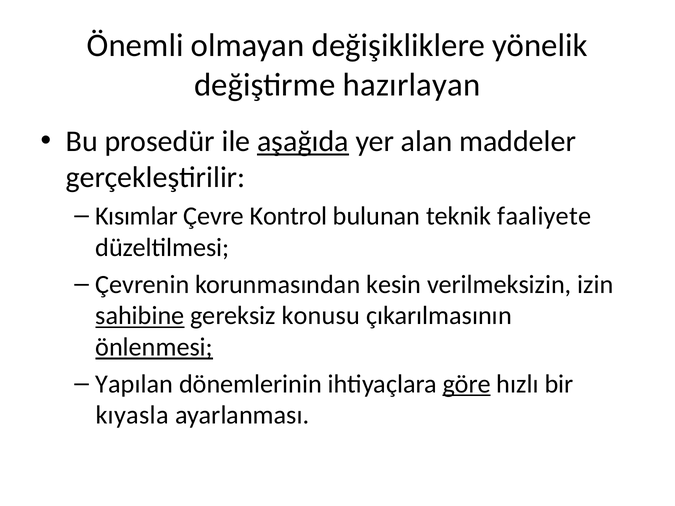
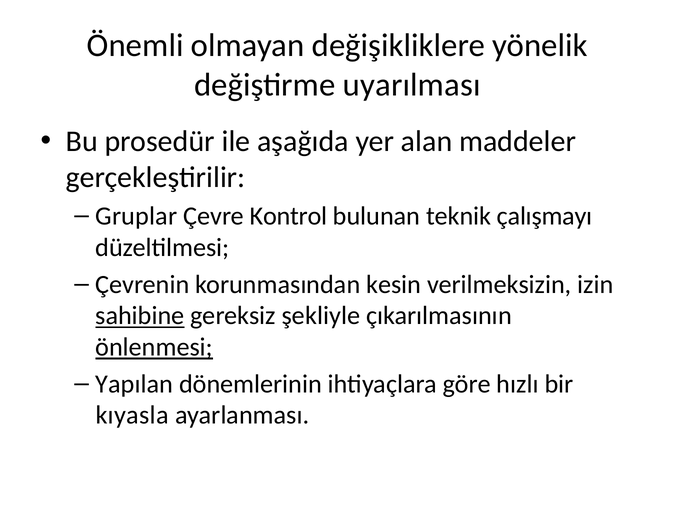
hazırlayan: hazırlayan -> uyarılması
aşağıda underline: present -> none
Kısımlar: Kısımlar -> Gruplar
faaliyete: faaliyete -> çalışmayı
konusu: konusu -> şekliyle
göre underline: present -> none
